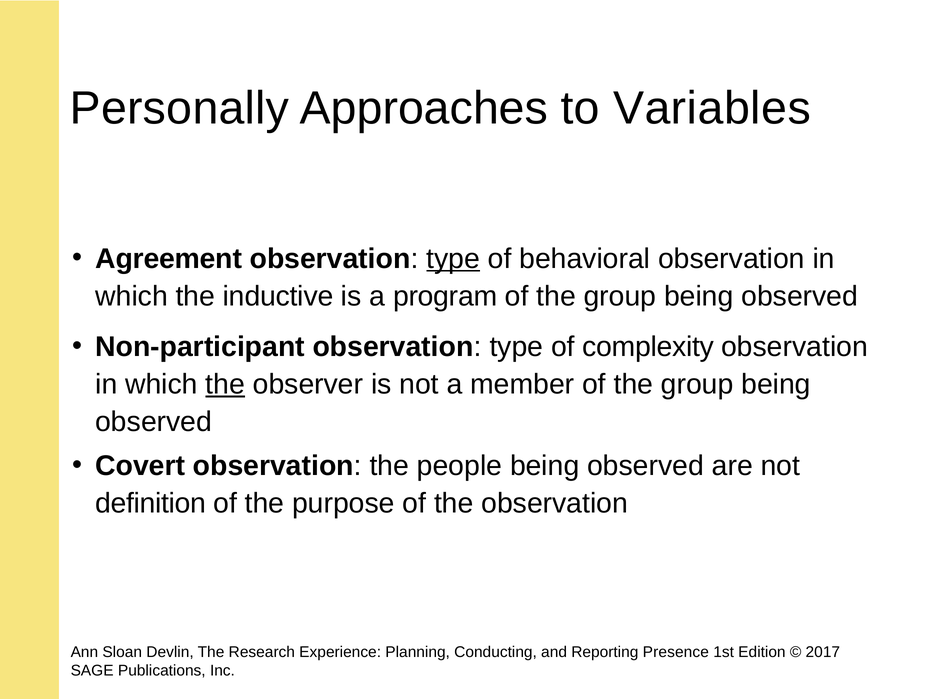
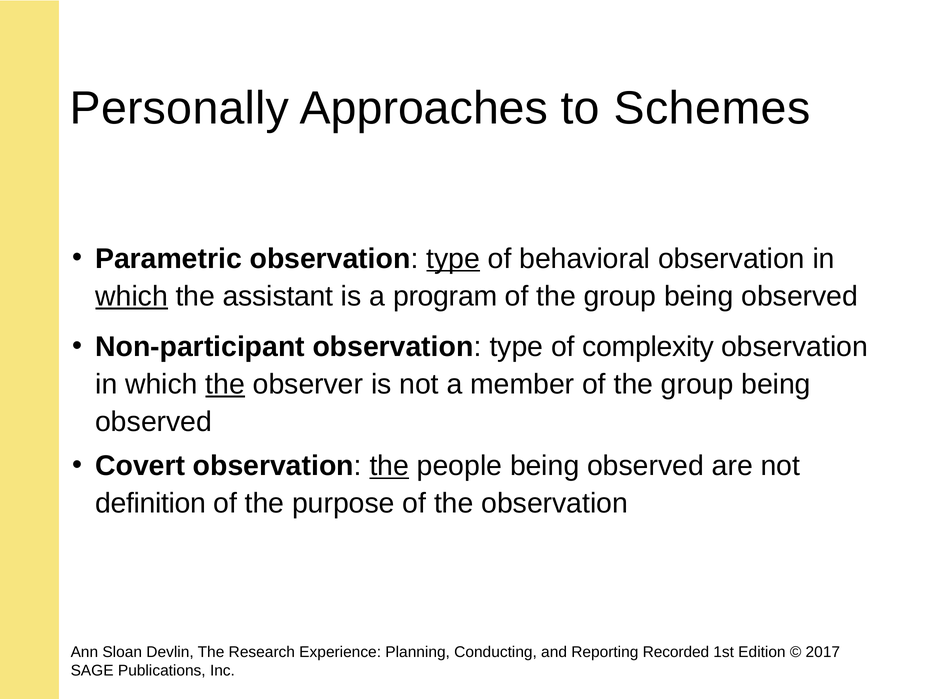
Variables: Variables -> Schemes
Agreement: Agreement -> Parametric
which at (132, 296) underline: none -> present
inductive: inductive -> assistant
the at (389, 465) underline: none -> present
Presence: Presence -> Recorded
